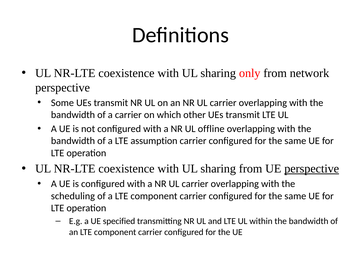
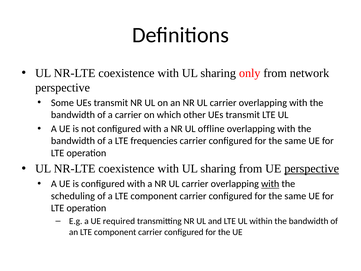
assumption: assumption -> frequencies
with at (270, 184) underline: none -> present
specified: specified -> required
